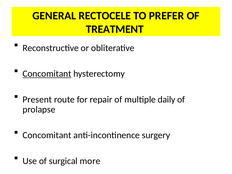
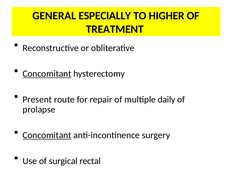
RECTOCELE: RECTOCELE -> ESPECIALLY
PREFER: PREFER -> HIGHER
Concomitant at (47, 135) underline: none -> present
more: more -> rectal
